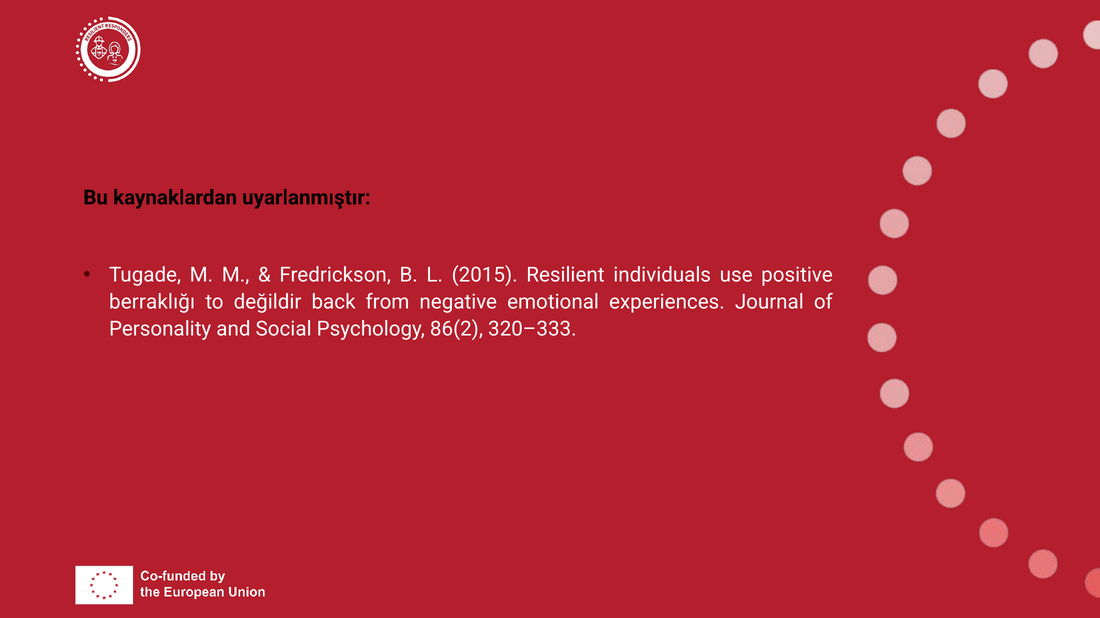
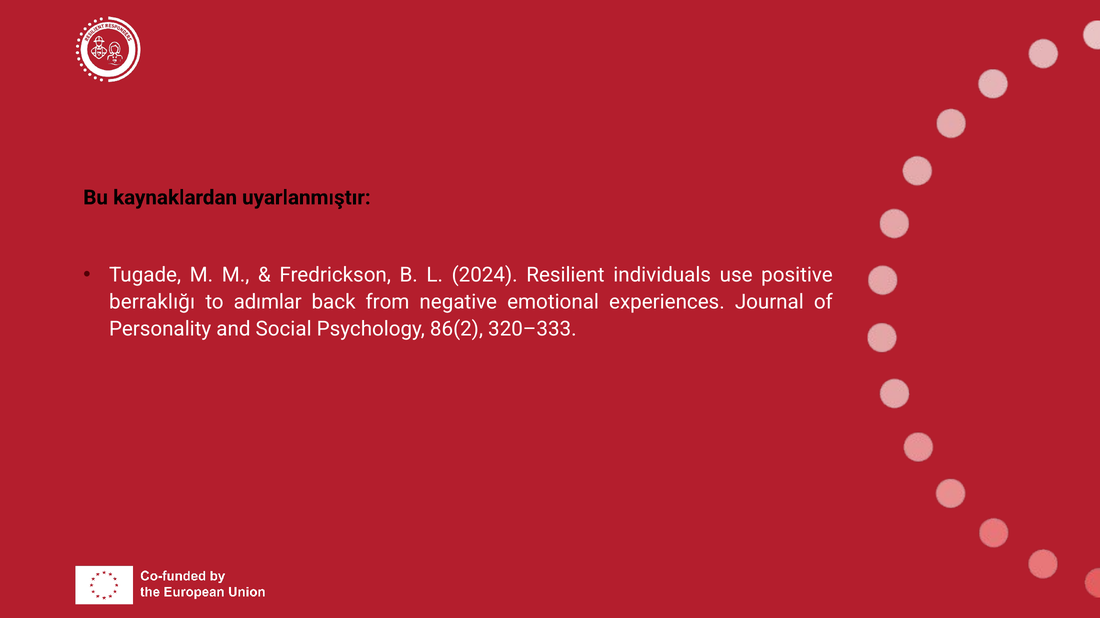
2015: 2015 -> 2024
değildir: değildir -> adımlar
